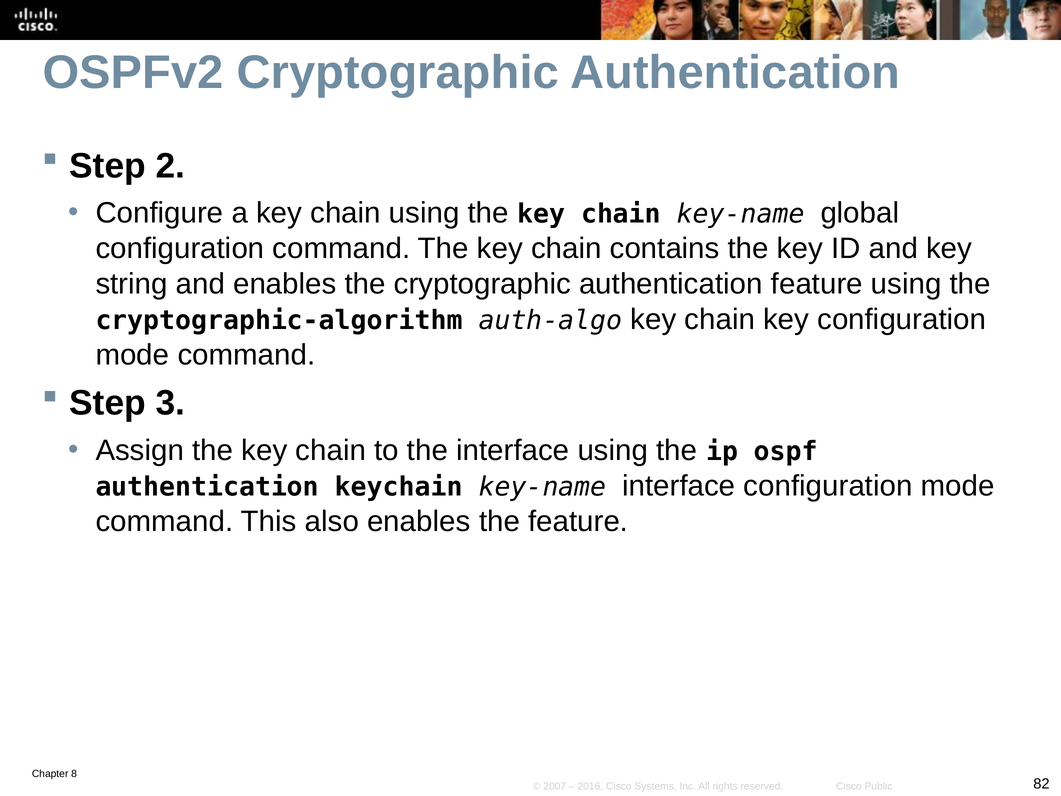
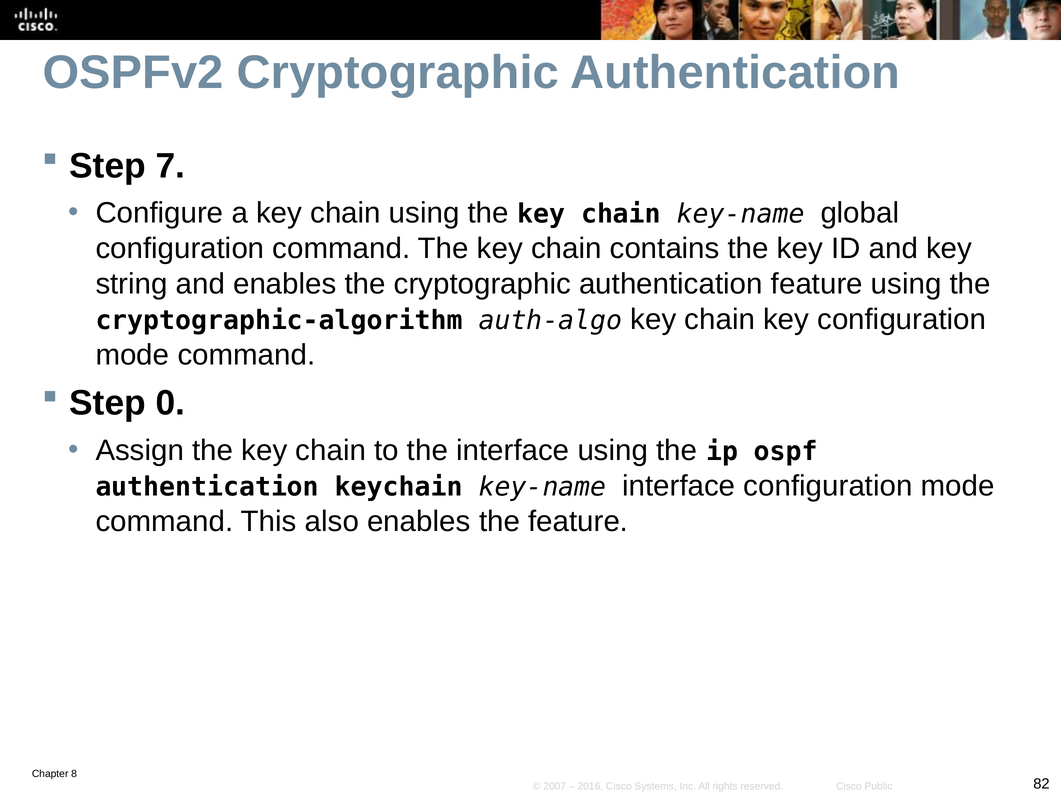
2: 2 -> 7
3: 3 -> 0
